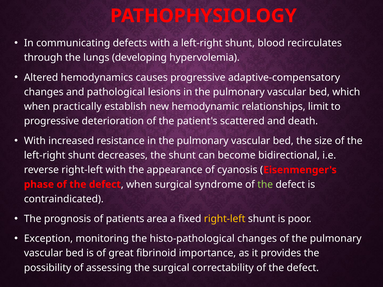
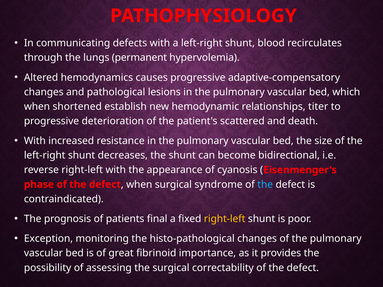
developing: developing -> permanent
practically: practically -> shortened
limit: limit -> titer
the at (265, 185) colour: light green -> light blue
area: area -> final
